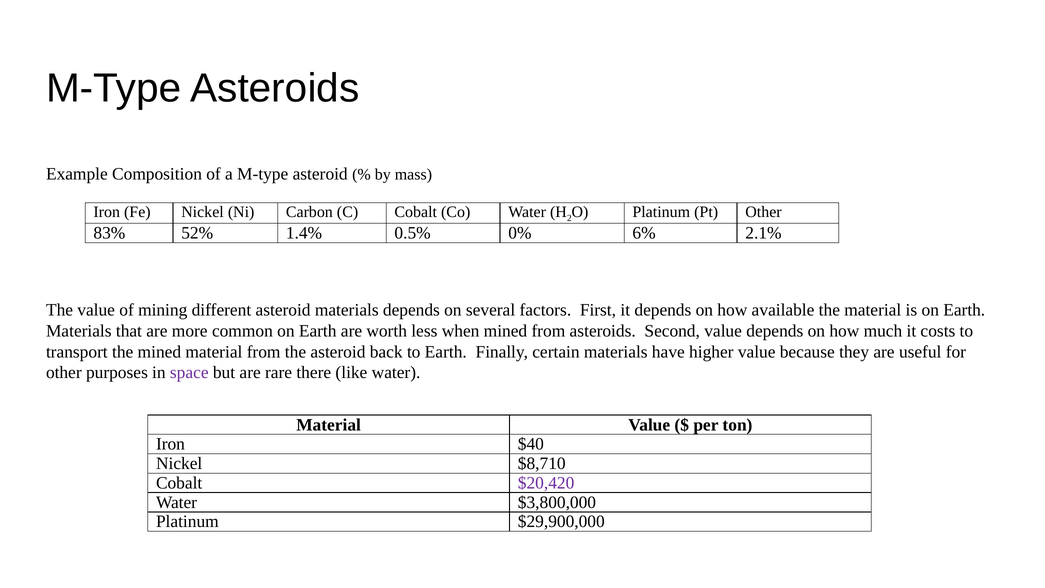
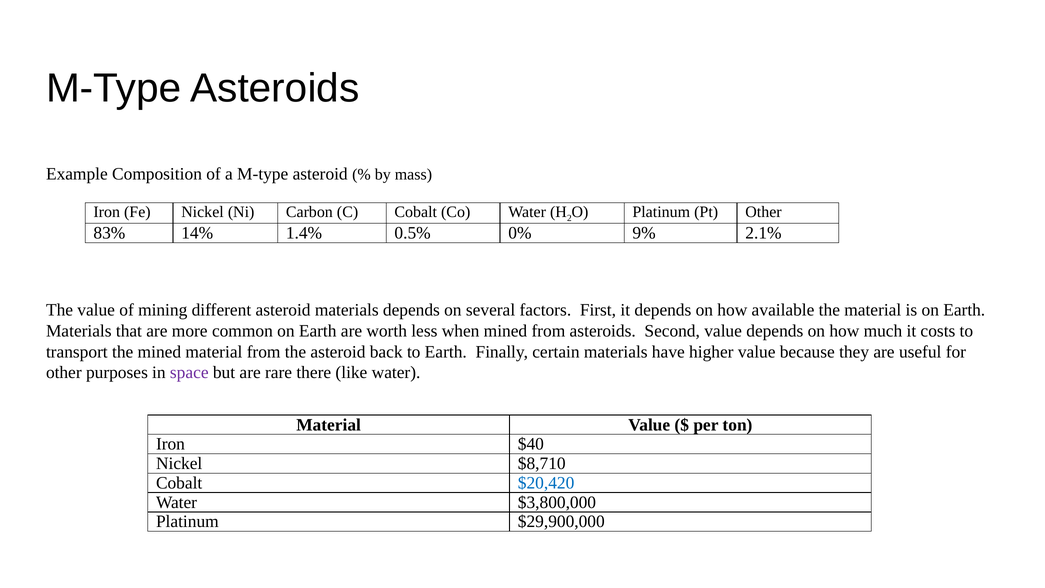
52%: 52% -> 14%
6%: 6% -> 9%
$20,420 colour: purple -> blue
